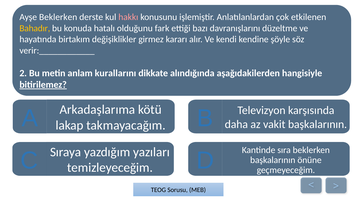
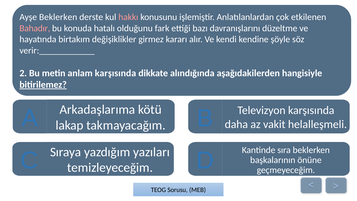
Bahadır colour: yellow -> pink
anlam kurallarını: kurallarını -> karşısında
vakit başkalarının: başkalarının -> helalleşmeli
